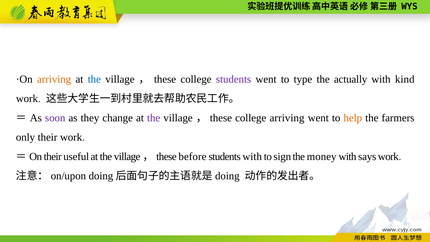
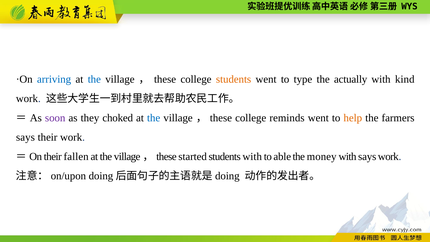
arriving at (54, 79) colour: orange -> blue
students at (234, 79) colour: purple -> orange
change: change -> choked
the at (154, 118) colour: purple -> blue
college arriving: arriving -> reminds
only at (25, 137): only -> says
useful: useful -> fallen
before: before -> started
sign: sign -> able
